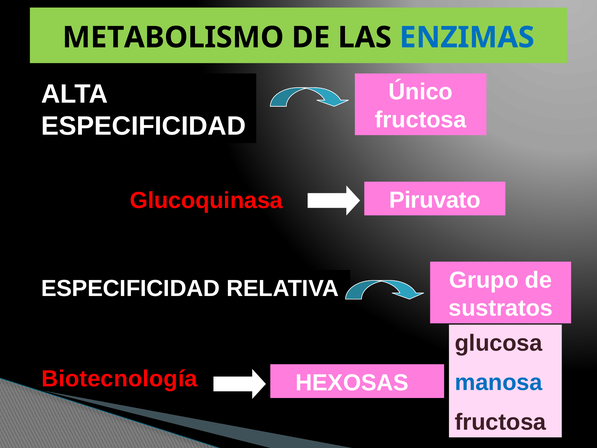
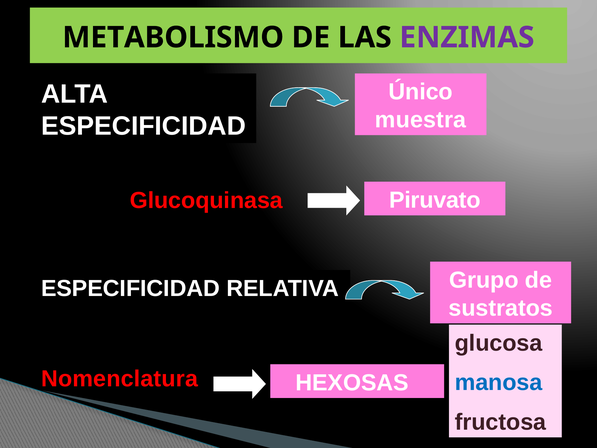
ENZIMAS colour: blue -> purple
fructosa at (421, 120): fructosa -> muestra
Biotecnología: Biotecnología -> Nomenclatura
